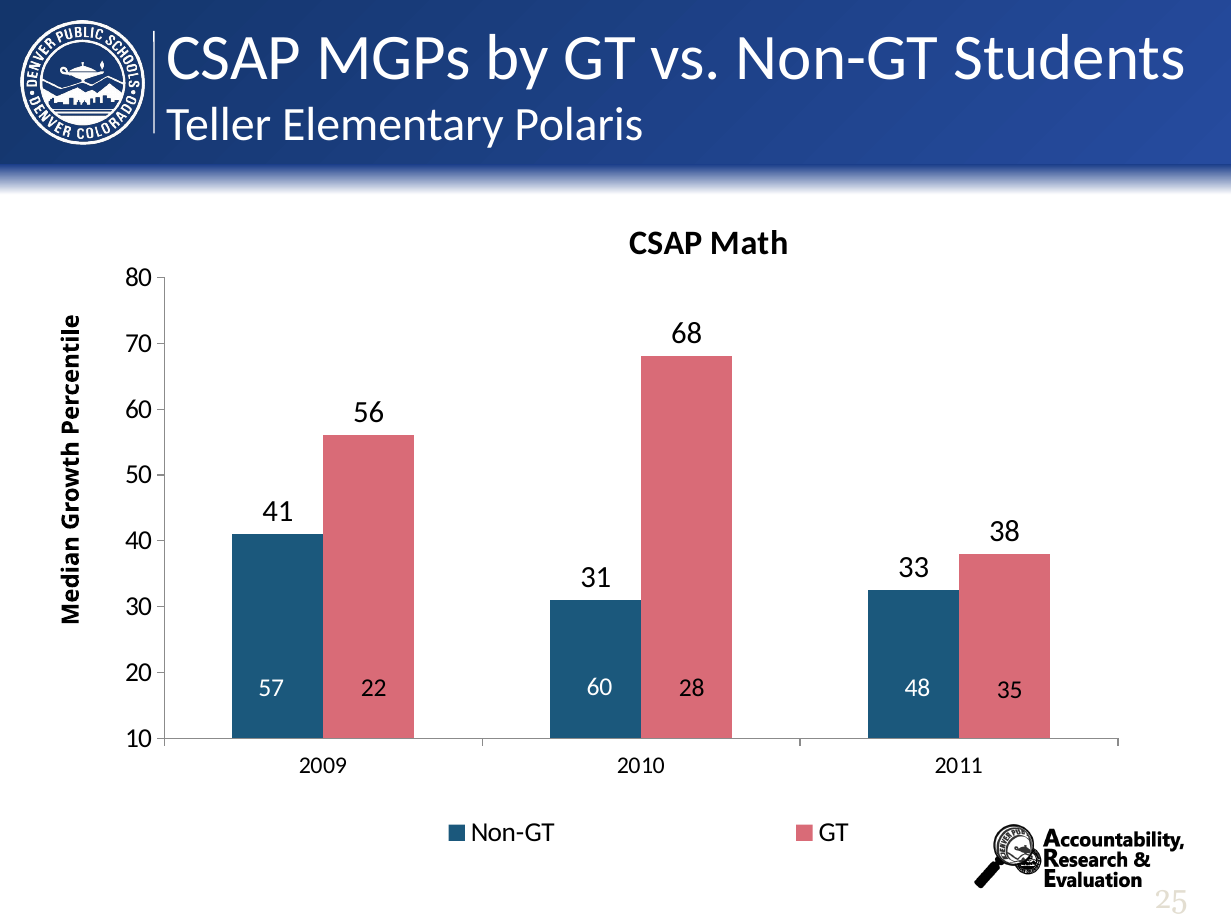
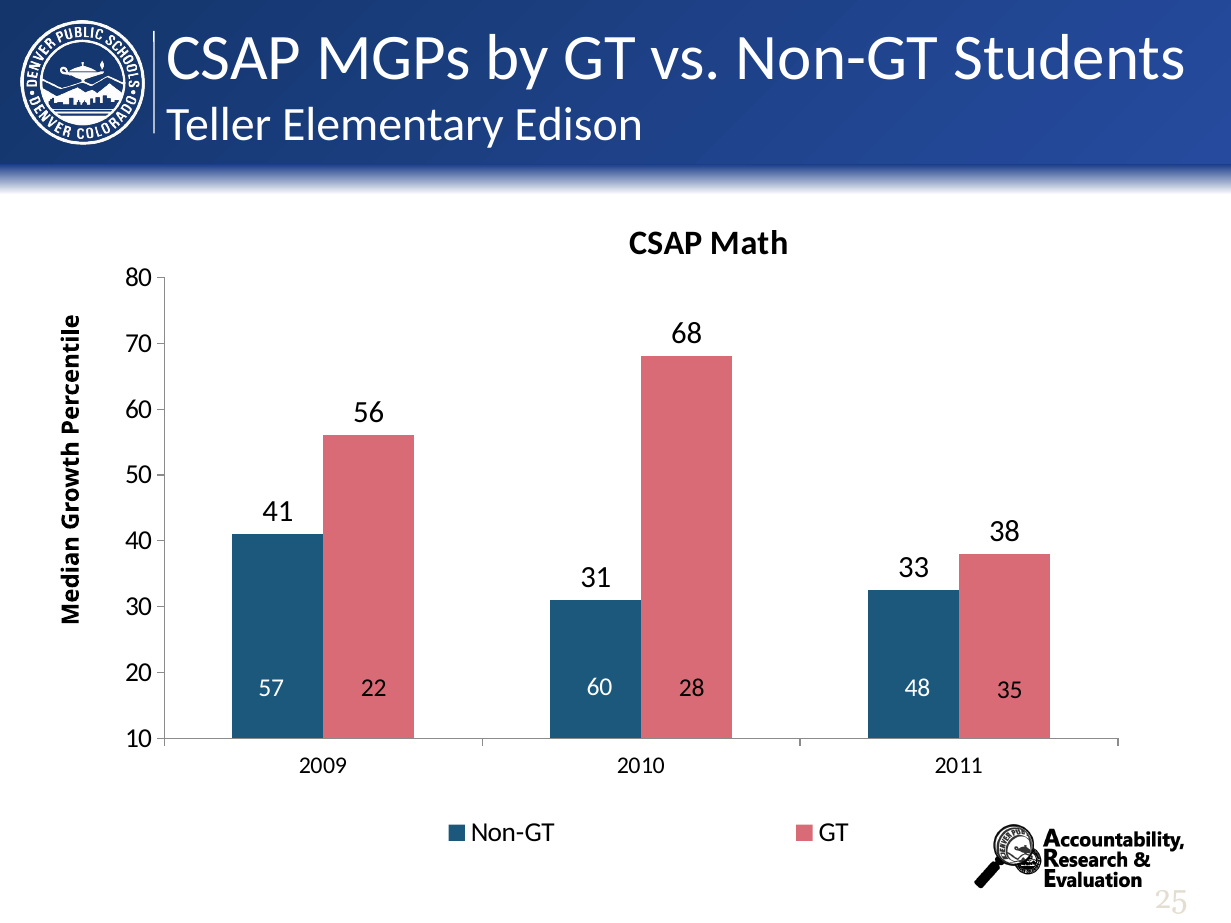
Polaris: Polaris -> Edison
